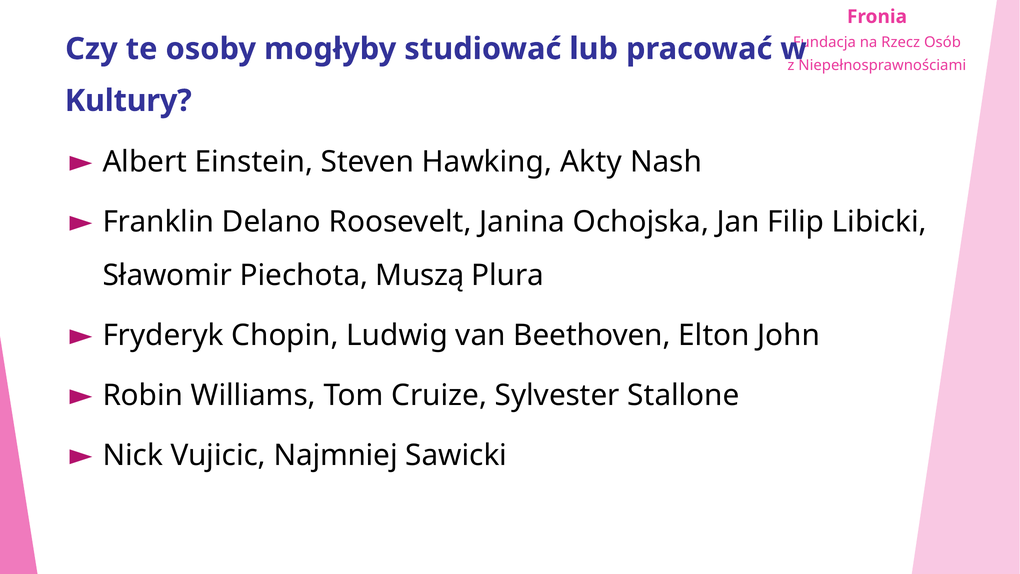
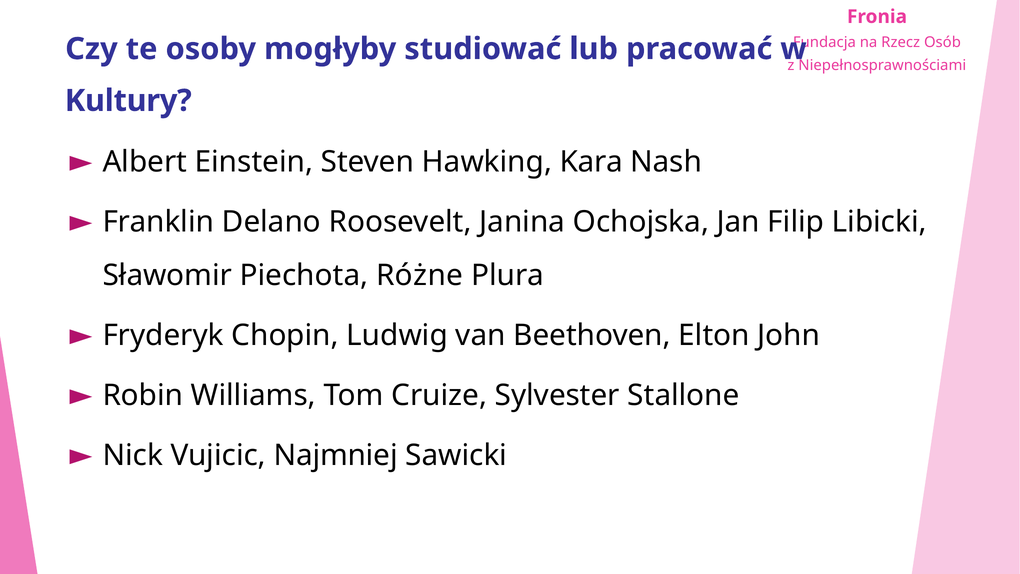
Akty: Akty -> Kara
Muszą: Muszą -> Różne
